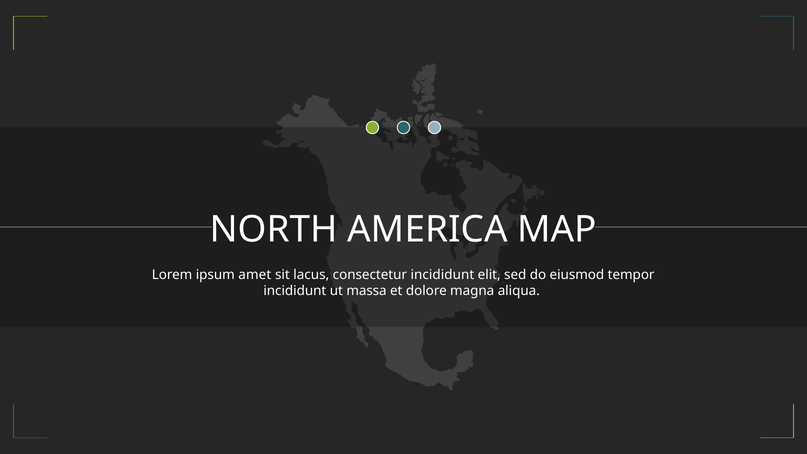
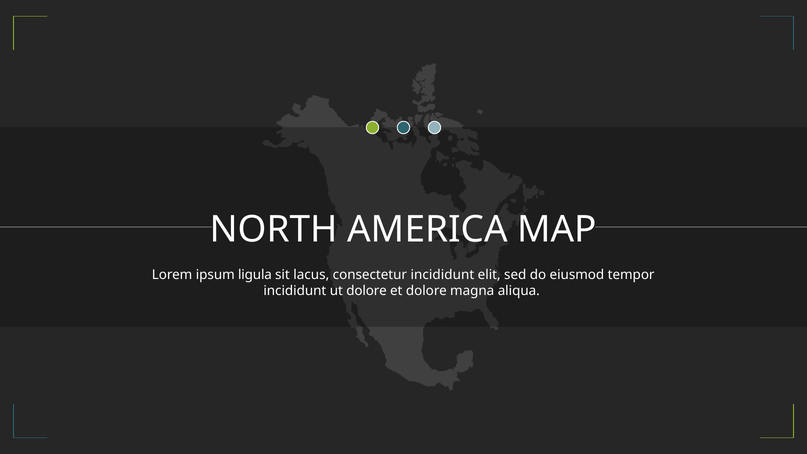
amet: amet -> ligula
ut massa: massa -> dolore
